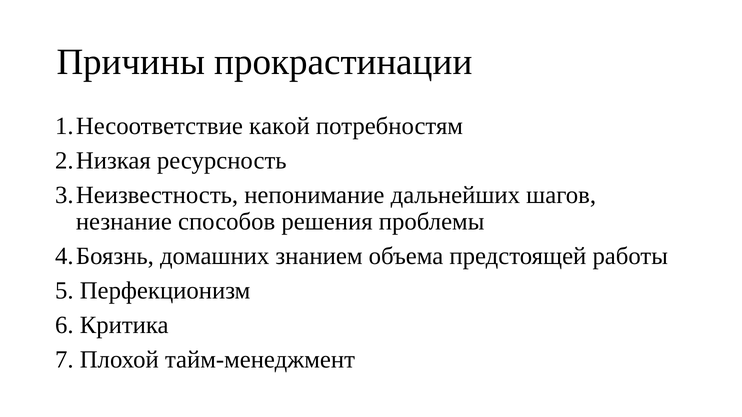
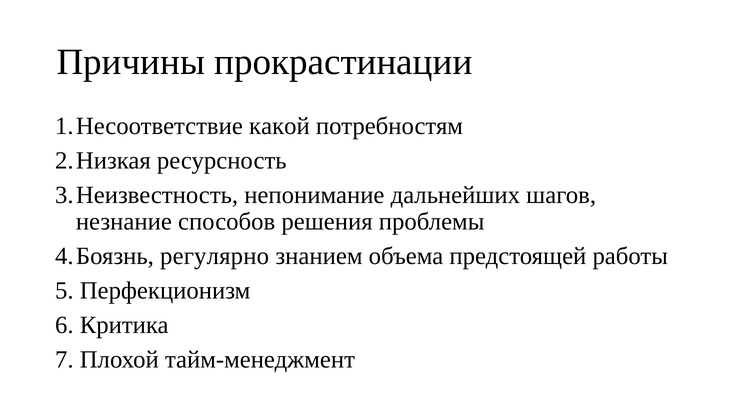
домашних: домашних -> регулярно
